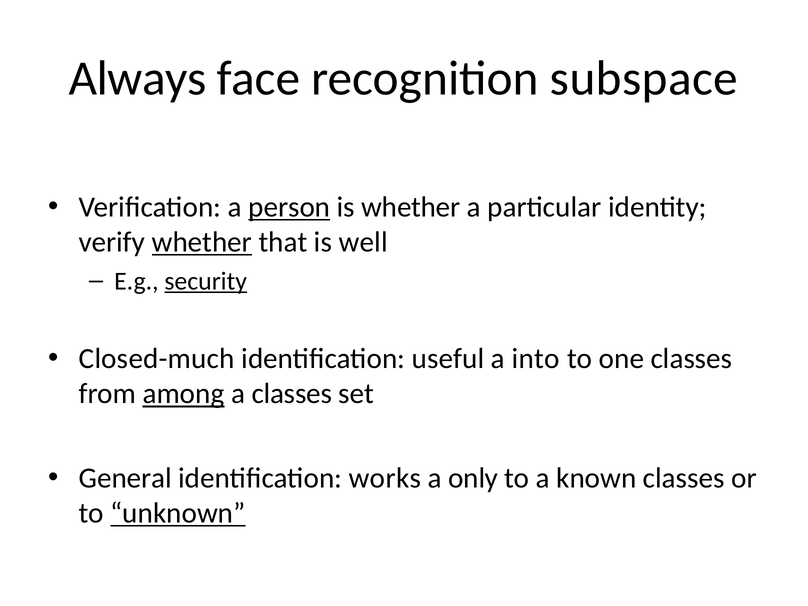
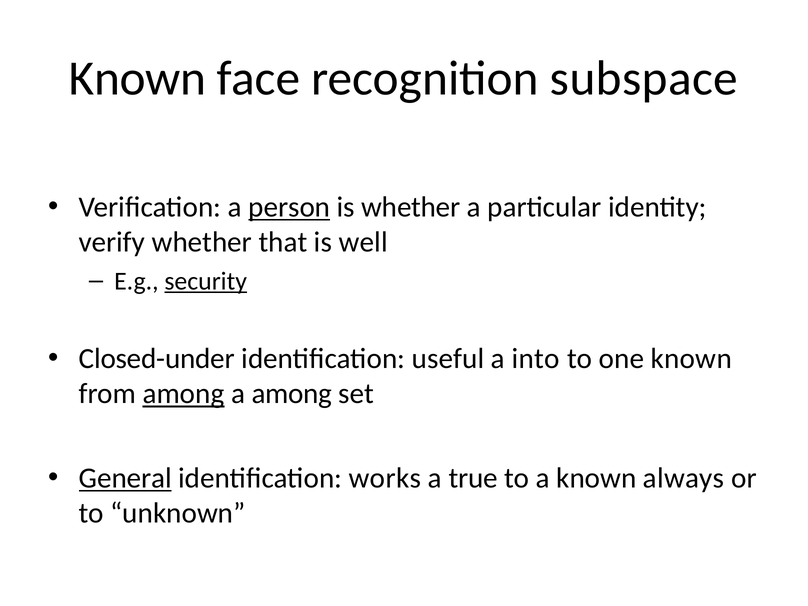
Always at (138, 78): Always -> Known
whether at (202, 242) underline: present -> none
Closed-much: Closed-much -> Closed-under
one classes: classes -> known
a classes: classes -> among
General underline: none -> present
only: only -> true
known classes: classes -> always
unknown underline: present -> none
